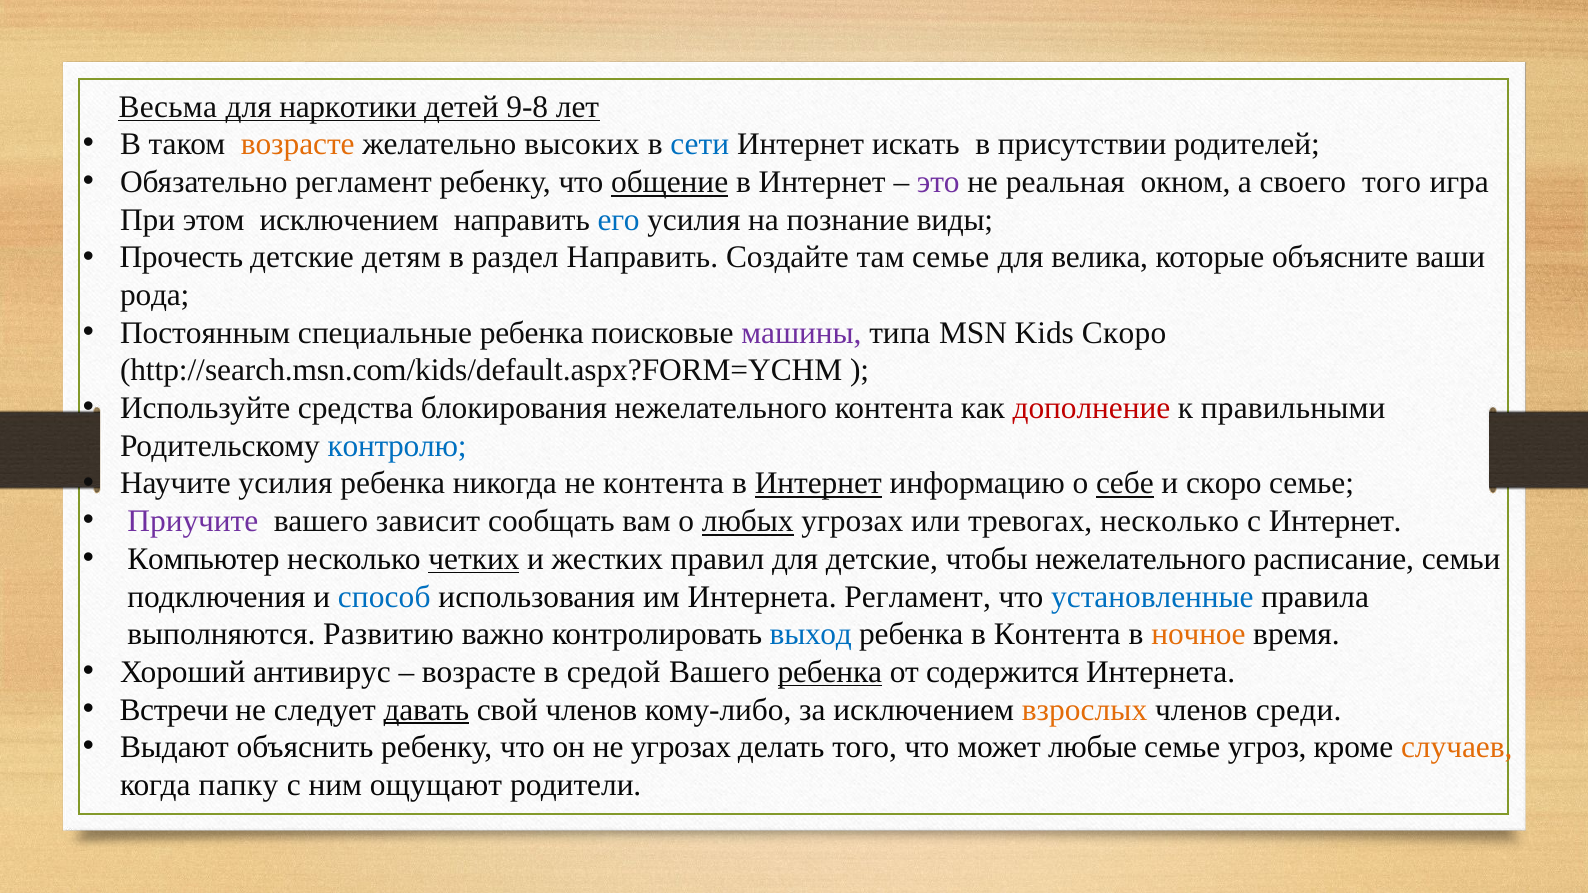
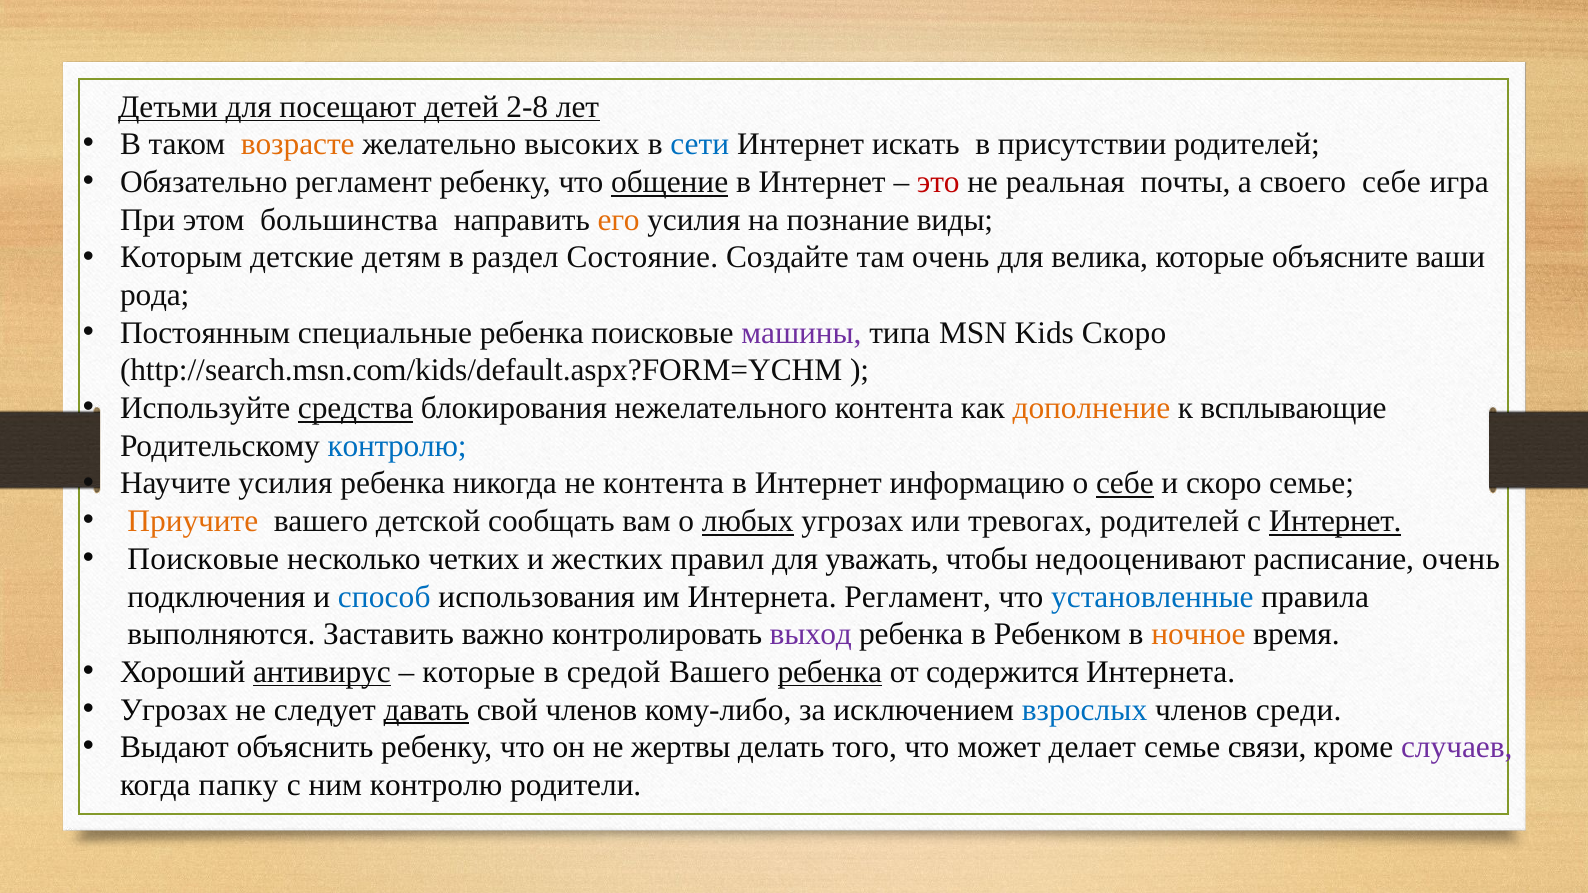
Весьма: Весьма -> Детьми
наркотики: наркотики -> посещают
9-8: 9-8 -> 2-8
это colour: purple -> red
окном: окном -> почты
своего того: того -> себе
этом исключением: исключением -> большинства
его colour: blue -> orange
Прочесть: Прочесть -> Которым
раздел Направить: Направить -> Состояние
там семье: семье -> очень
средства underline: none -> present
дополнение colour: red -> orange
правильными: правильными -> всплывающие
Интернет at (818, 484) underline: present -> none
Приучите colour: purple -> orange
зависит: зависит -> детской
тревогах несколько: несколько -> родителей
Интернет at (1335, 521) underline: none -> present
Компьютер at (203, 559): Компьютер -> Поисковые
четких underline: present -> none
для детские: детские -> уважать
чтобы нежелательного: нежелательного -> недооценивают
расписание семьи: семьи -> очень
Развитию: Развитию -> Заставить
выход colour: blue -> purple
в Контента: Контента -> Ребенком
антивирус underline: none -> present
возрасте at (479, 672): возрасте -> которые
Встречи at (174, 710): Встречи -> Угрозах
взрослых colour: orange -> blue
не угрозах: угрозах -> жертвы
любые: любые -> делает
угроз: угроз -> связи
случаев colour: orange -> purple
ним ощущают: ощущают -> контролю
